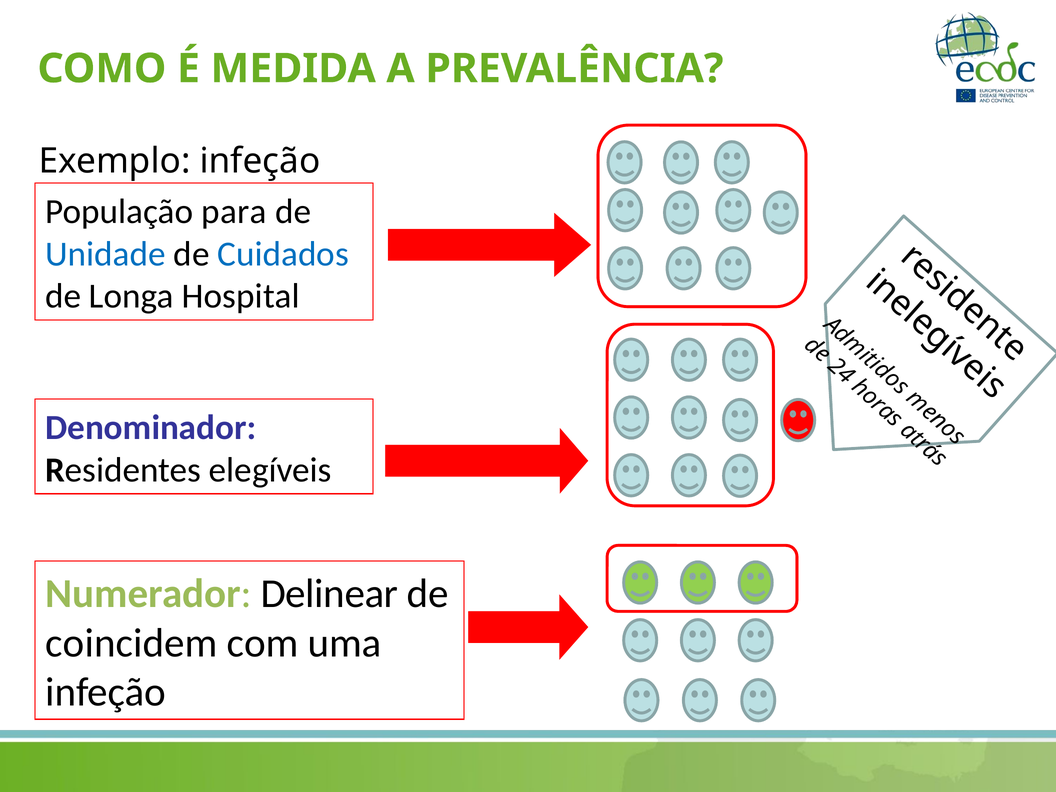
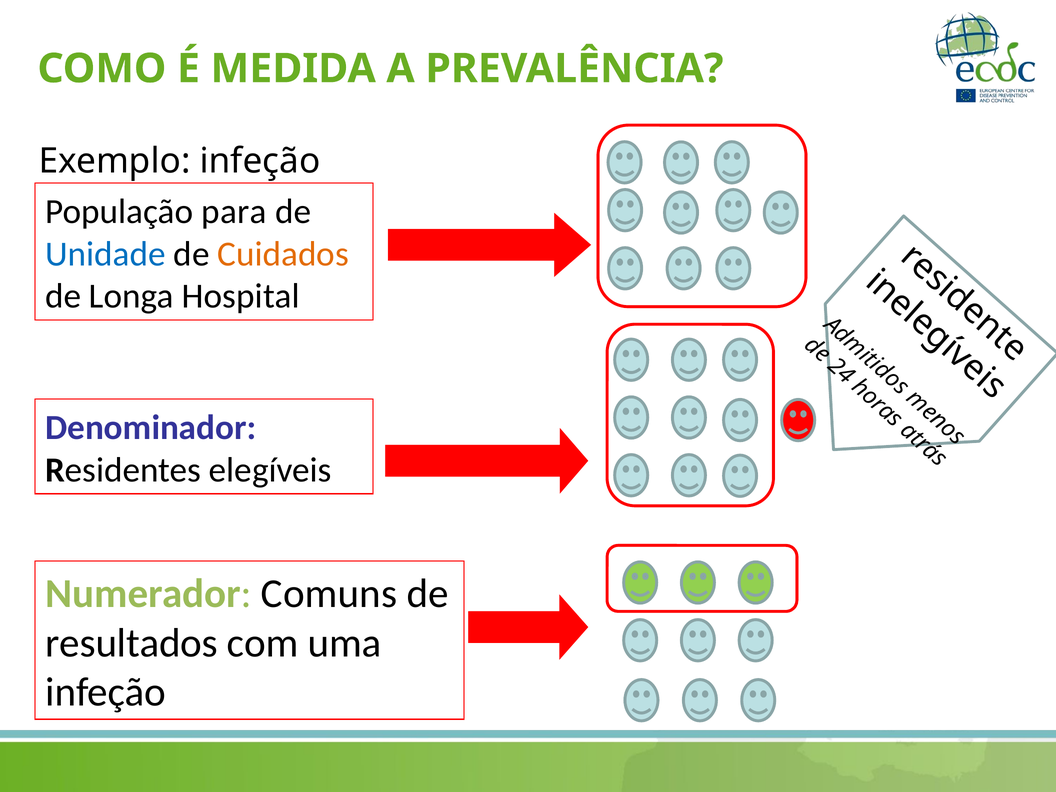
Cuidados colour: blue -> orange
Delinear: Delinear -> Comuns
coincidem: coincidem -> resultados
